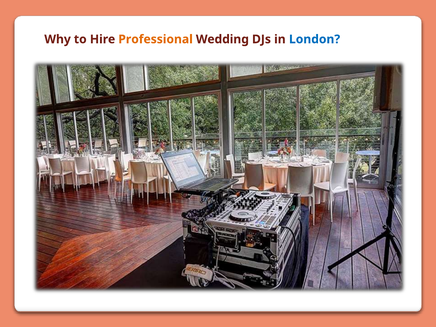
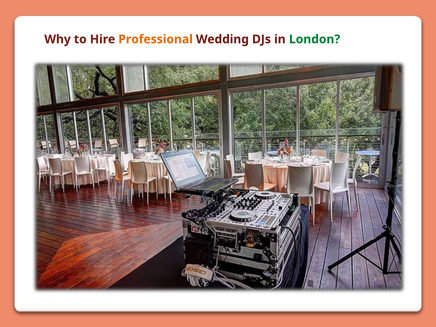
London colour: blue -> green
